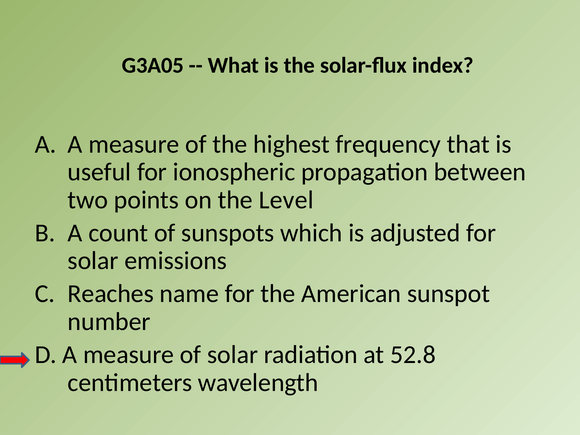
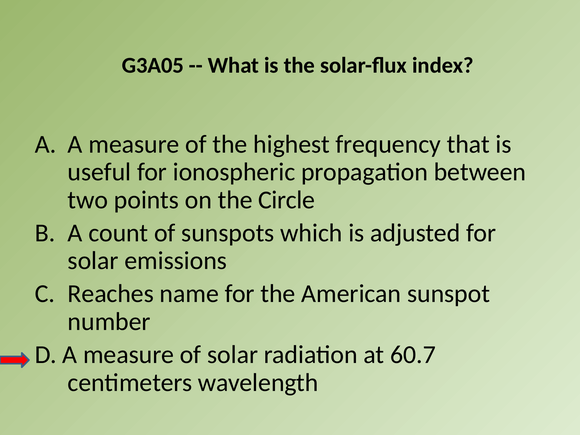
Level: Level -> Circle
52.8: 52.8 -> 60.7
